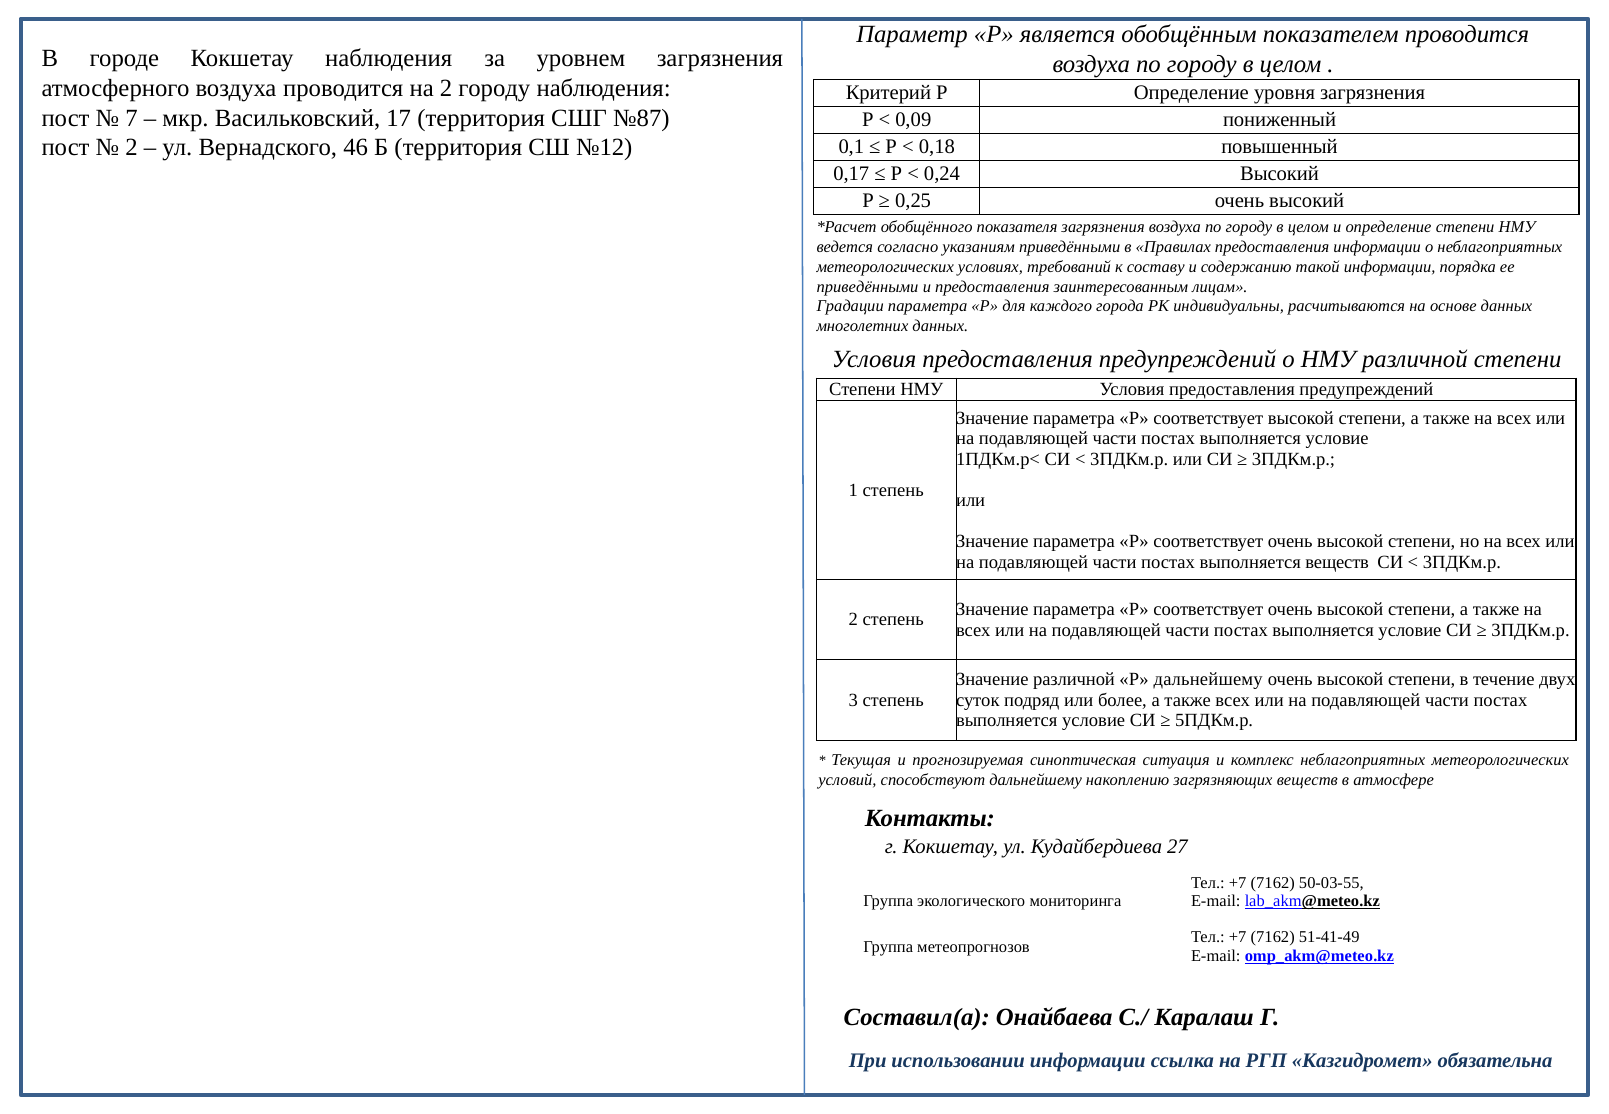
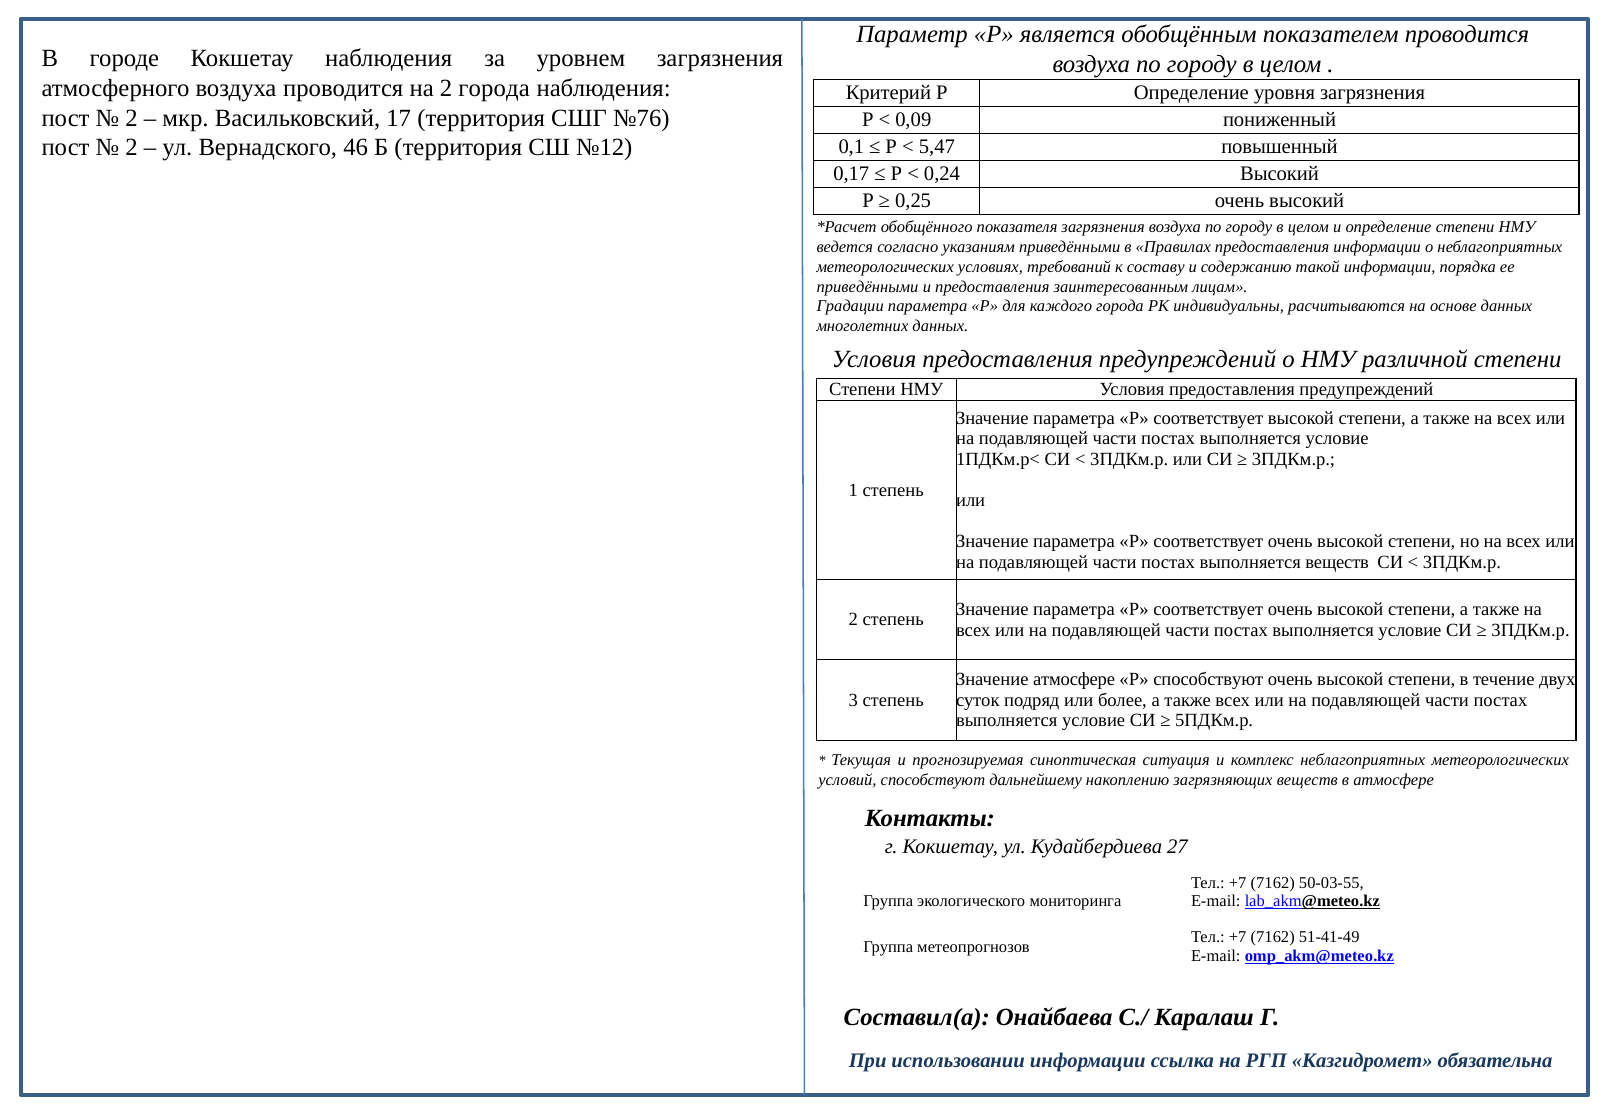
2 городу: городу -> города
7 at (132, 118): 7 -> 2
№87: №87 -> №76
0,18: 0,18 -> 5,47
Значение различной: различной -> атмосфере
Р дальнейшему: дальнейшему -> способствуют
